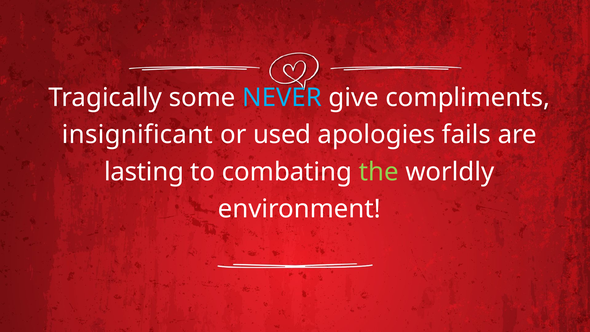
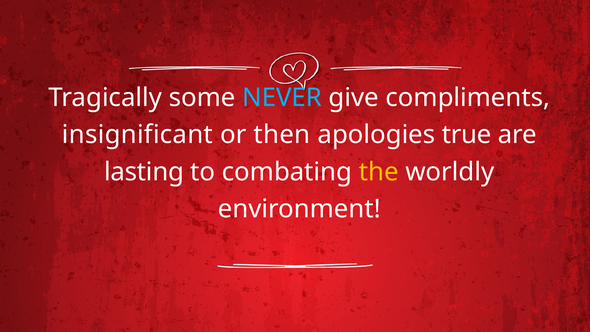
used: used -> then
fails: fails -> true
the colour: light green -> yellow
